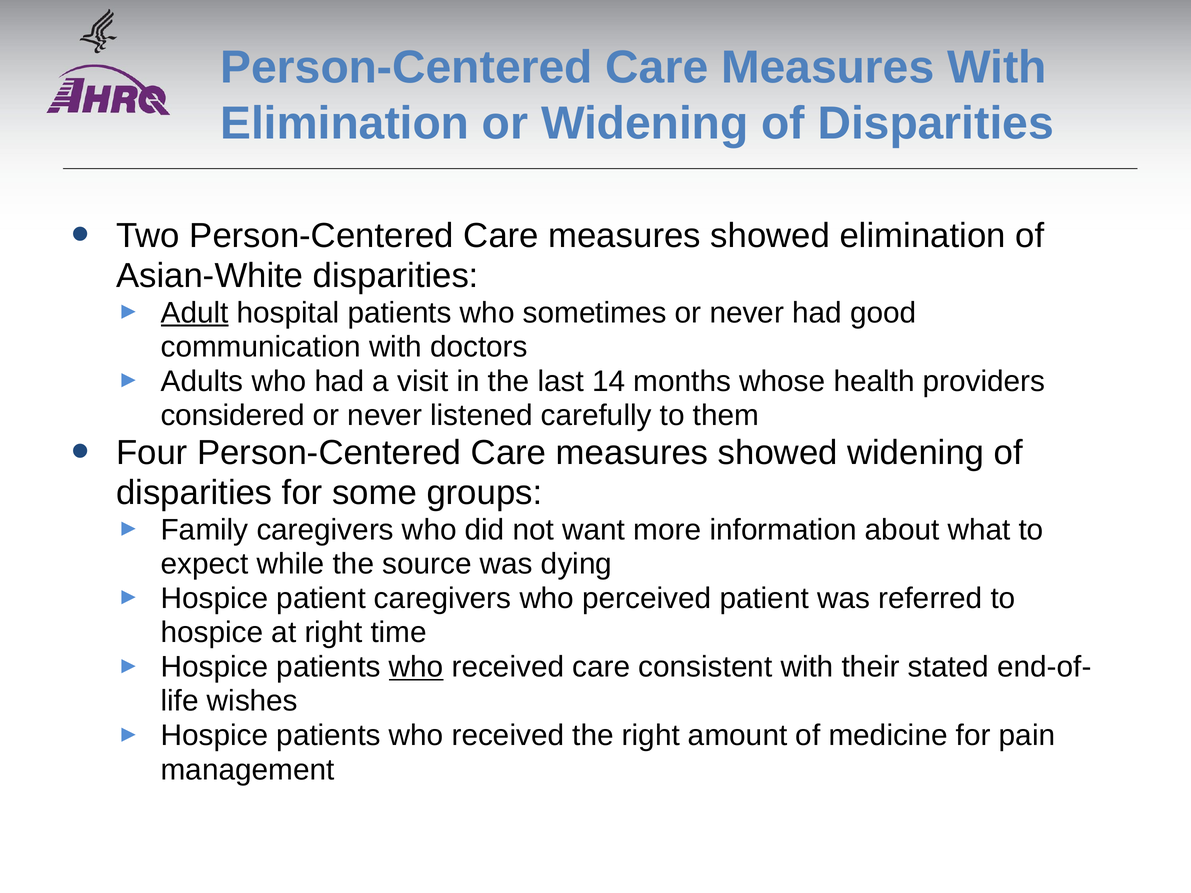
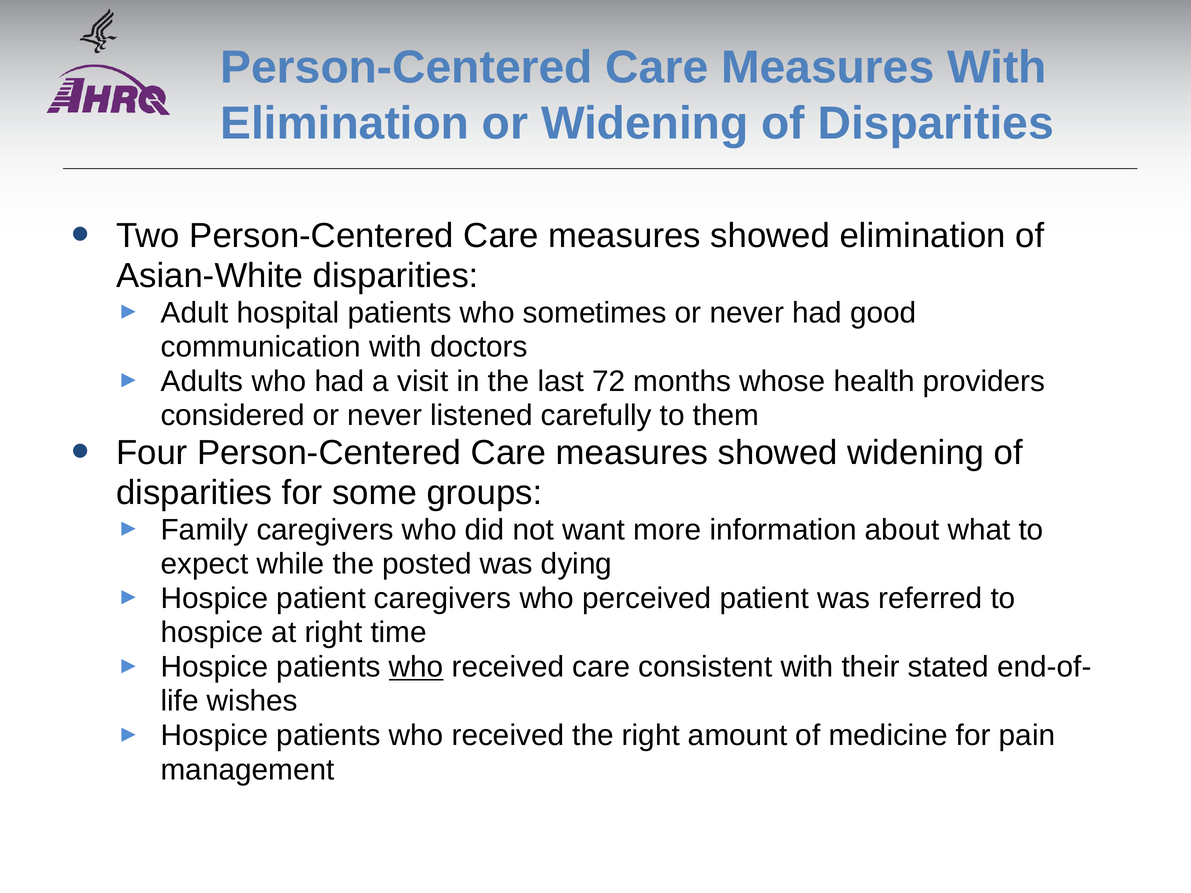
Adult underline: present -> none
14: 14 -> 72
source: source -> posted
